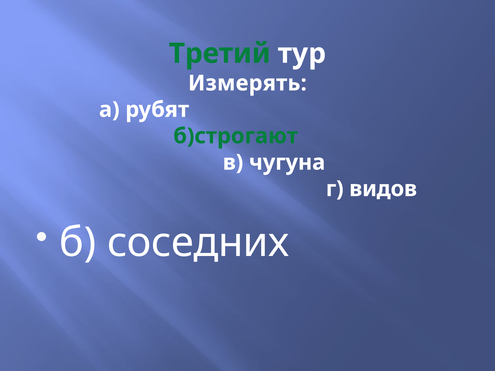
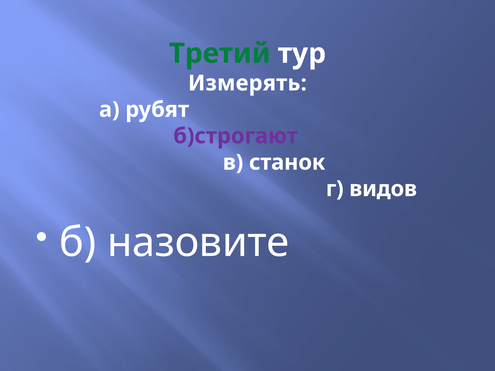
б)строгают colour: green -> purple
чугуна: чугуна -> станок
соседних: соседних -> назовите
